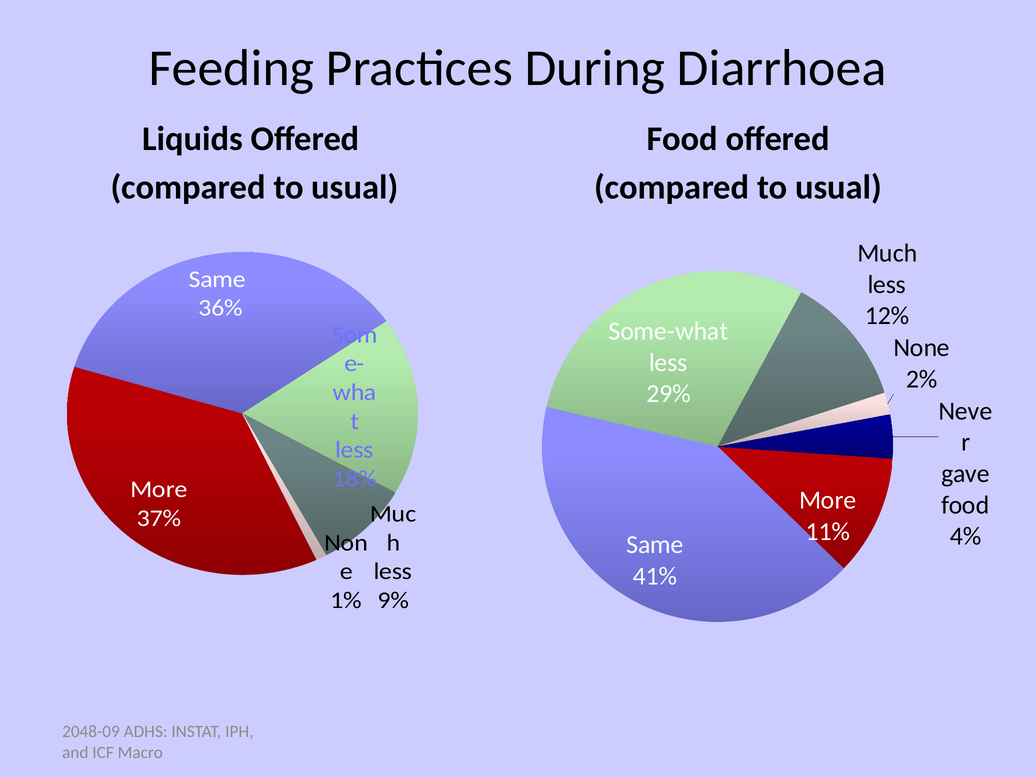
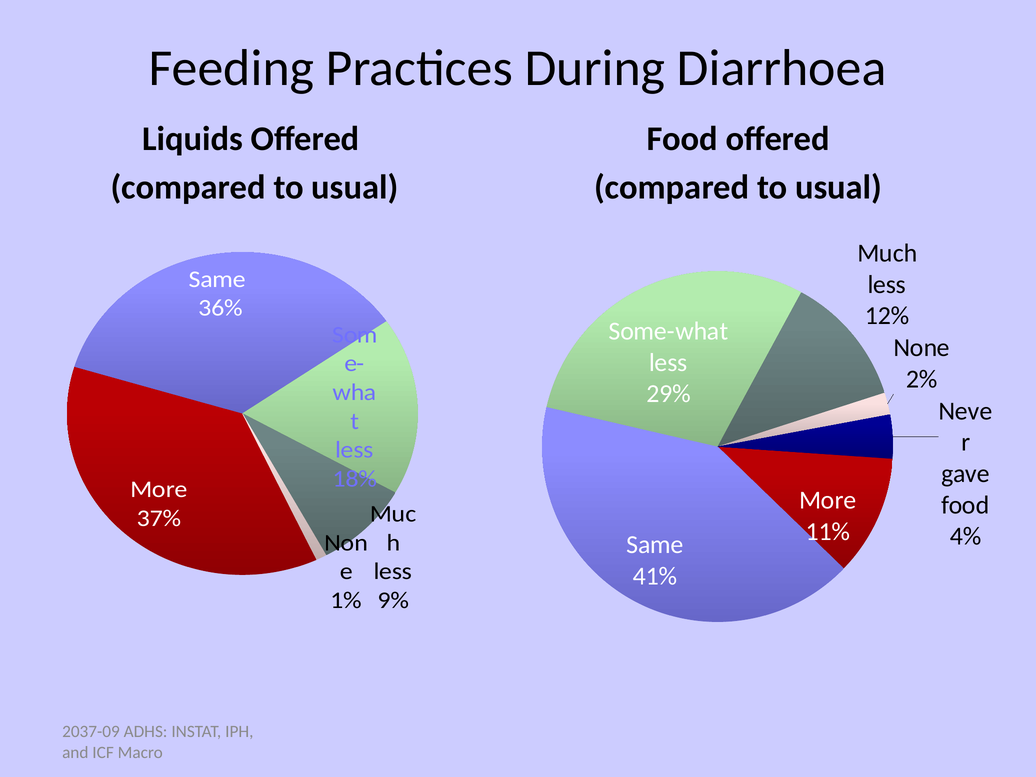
2048-09: 2048-09 -> 2037-09
